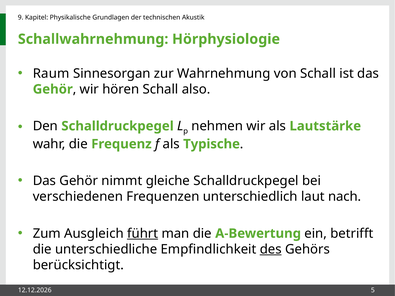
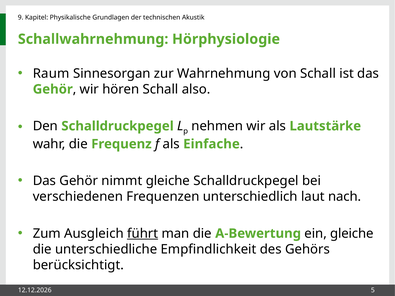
Typische: Typische -> Einfache
ein betrifft: betrifft -> gleiche
des underline: present -> none
